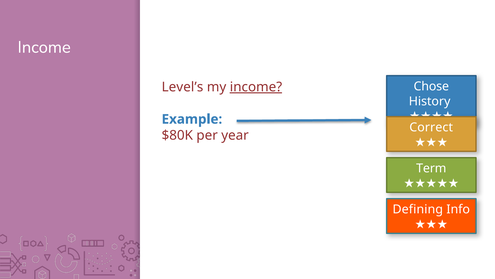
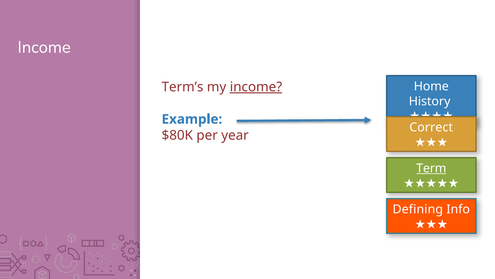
Chose: Chose -> Home
Level’s: Level’s -> Term’s
Term underline: none -> present
